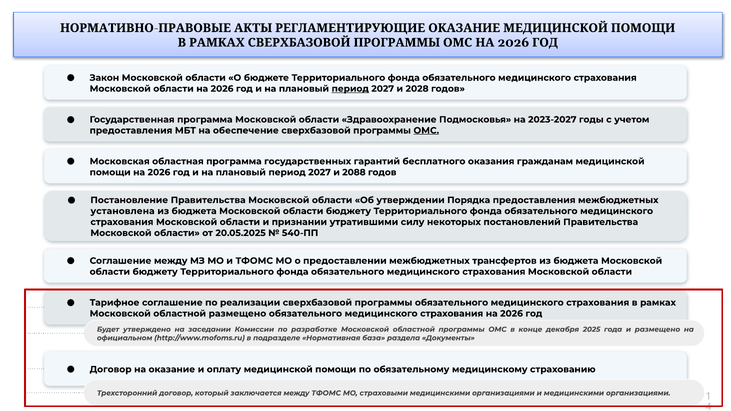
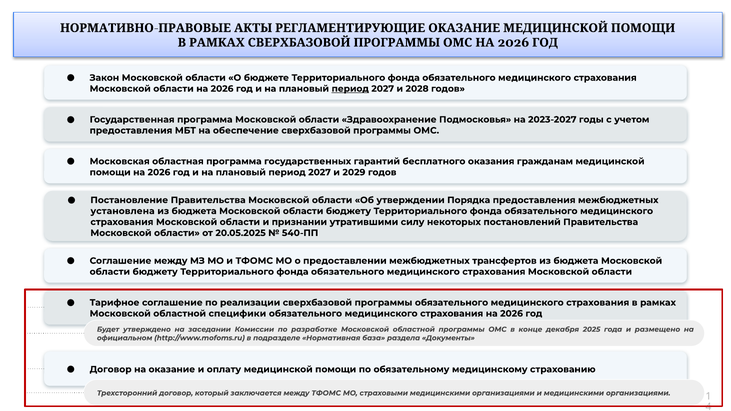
ОМС at (426, 131) underline: present -> none
2088: 2088 -> 2029
областной размещено: размещено -> специфики
